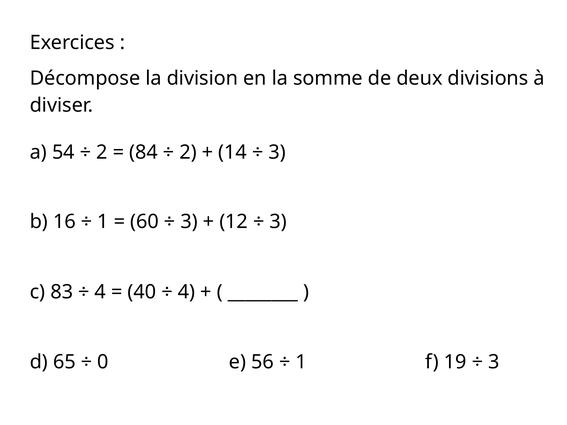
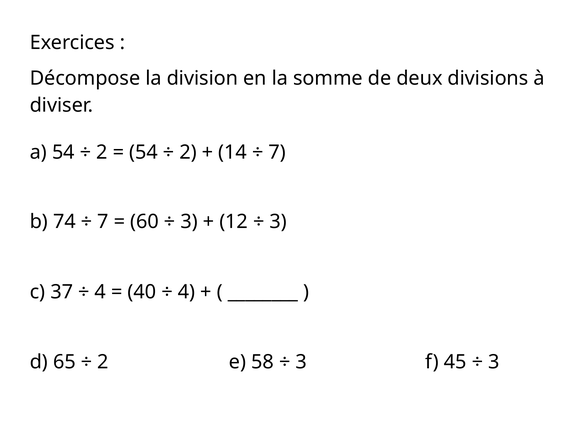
84 at (144, 152): 84 -> 54
3 at (277, 152): 3 -> 7
16: 16 -> 74
1 at (103, 222): 1 -> 7
83: 83 -> 37
0 at (103, 362): 0 -> 2
56: 56 -> 58
1 at (301, 362): 1 -> 3
19: 19 -> 45
